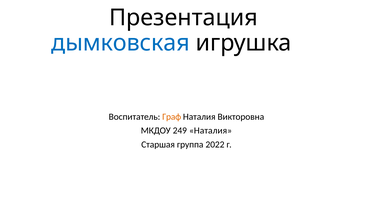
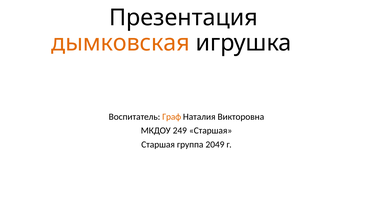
дымковская colour: blue -> orange
249 Наталия: Наталия -> Старшая
2022: 2022 -> 2049
